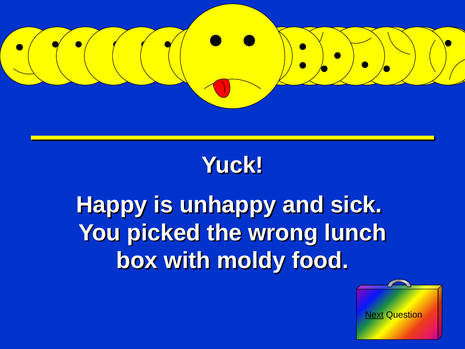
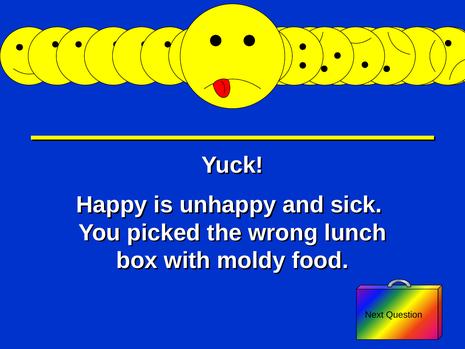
Next underline: present -> none
